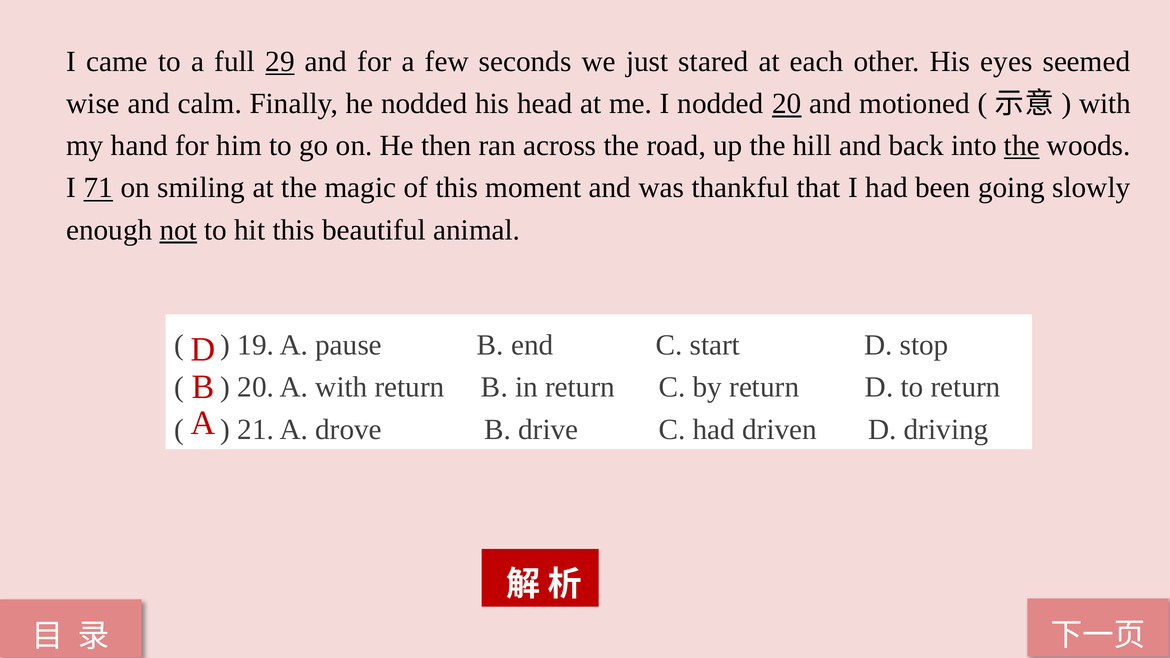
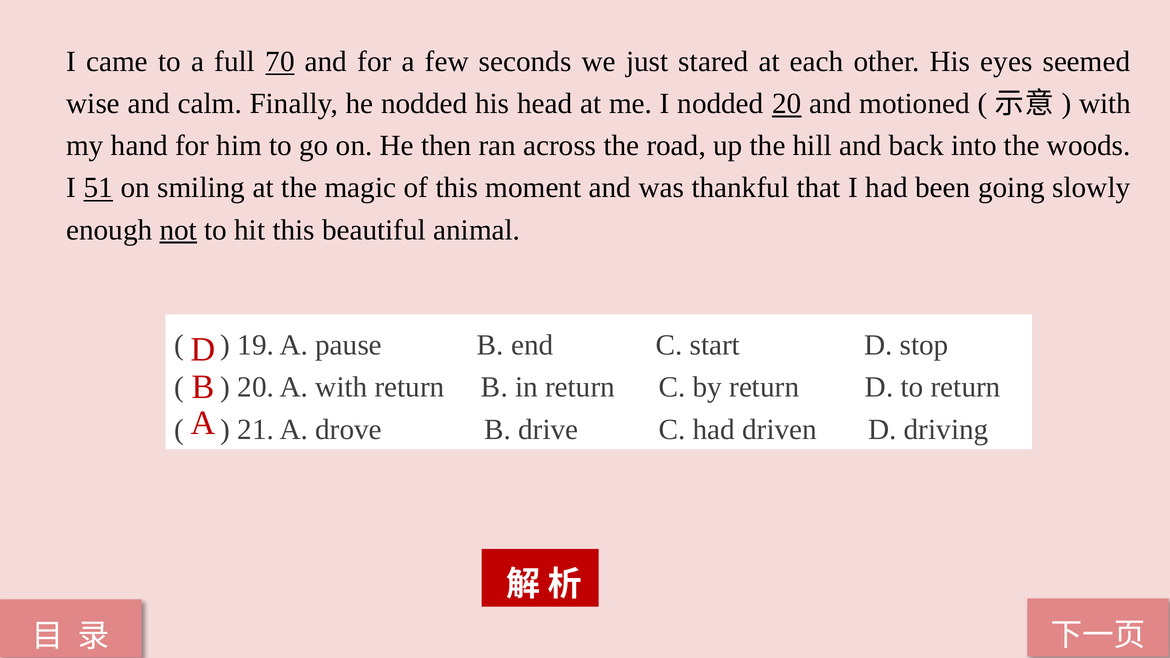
29: 29 -> 70
the at (1022, 146) underline: present -> none
71: 71 -> 51
